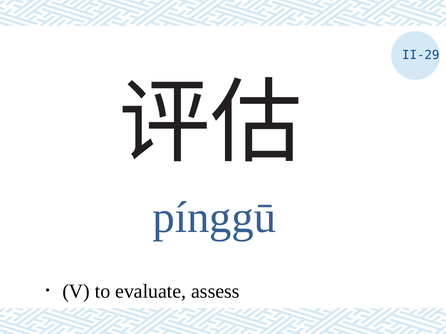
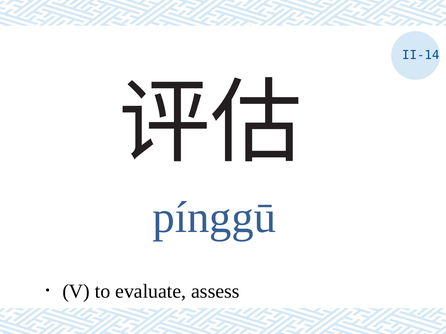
II-29: II-29 -> II-14
